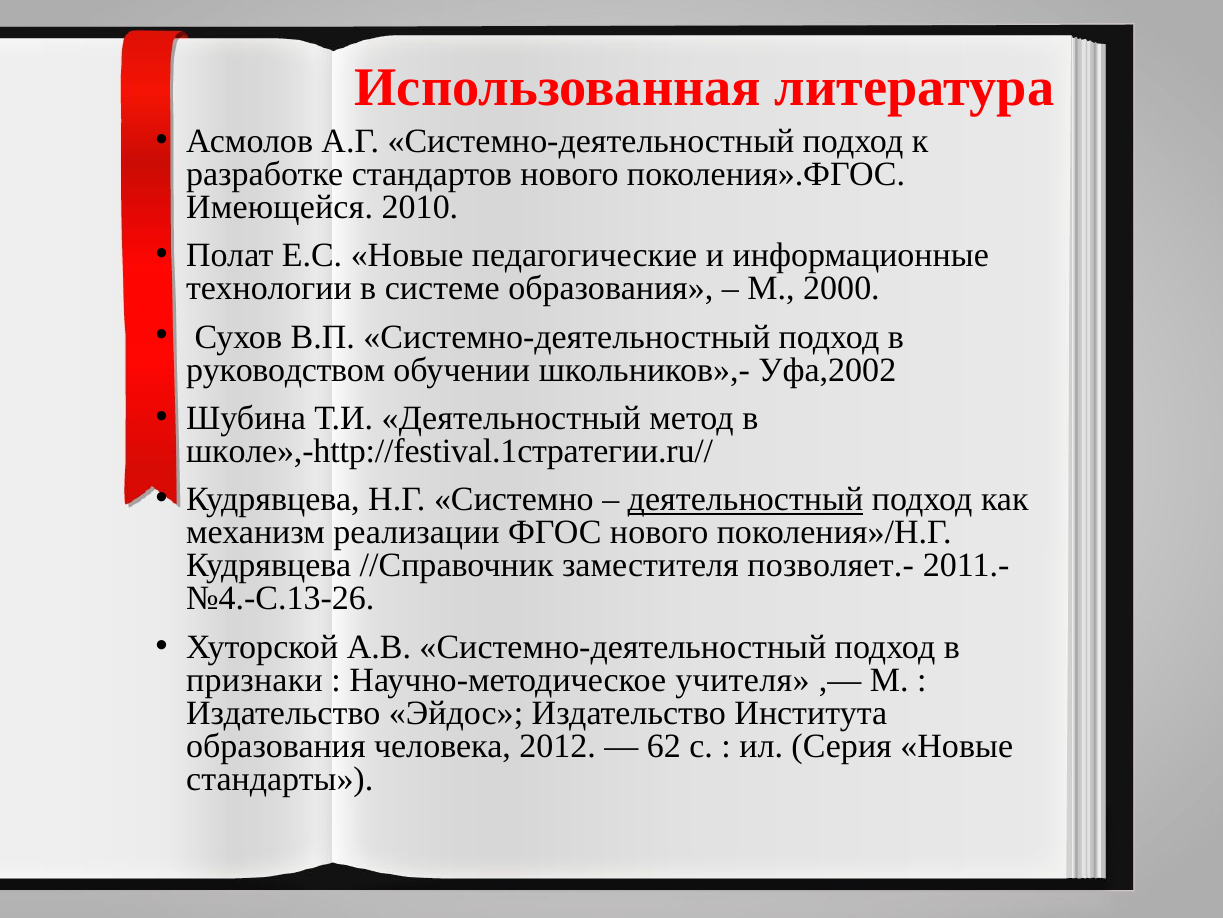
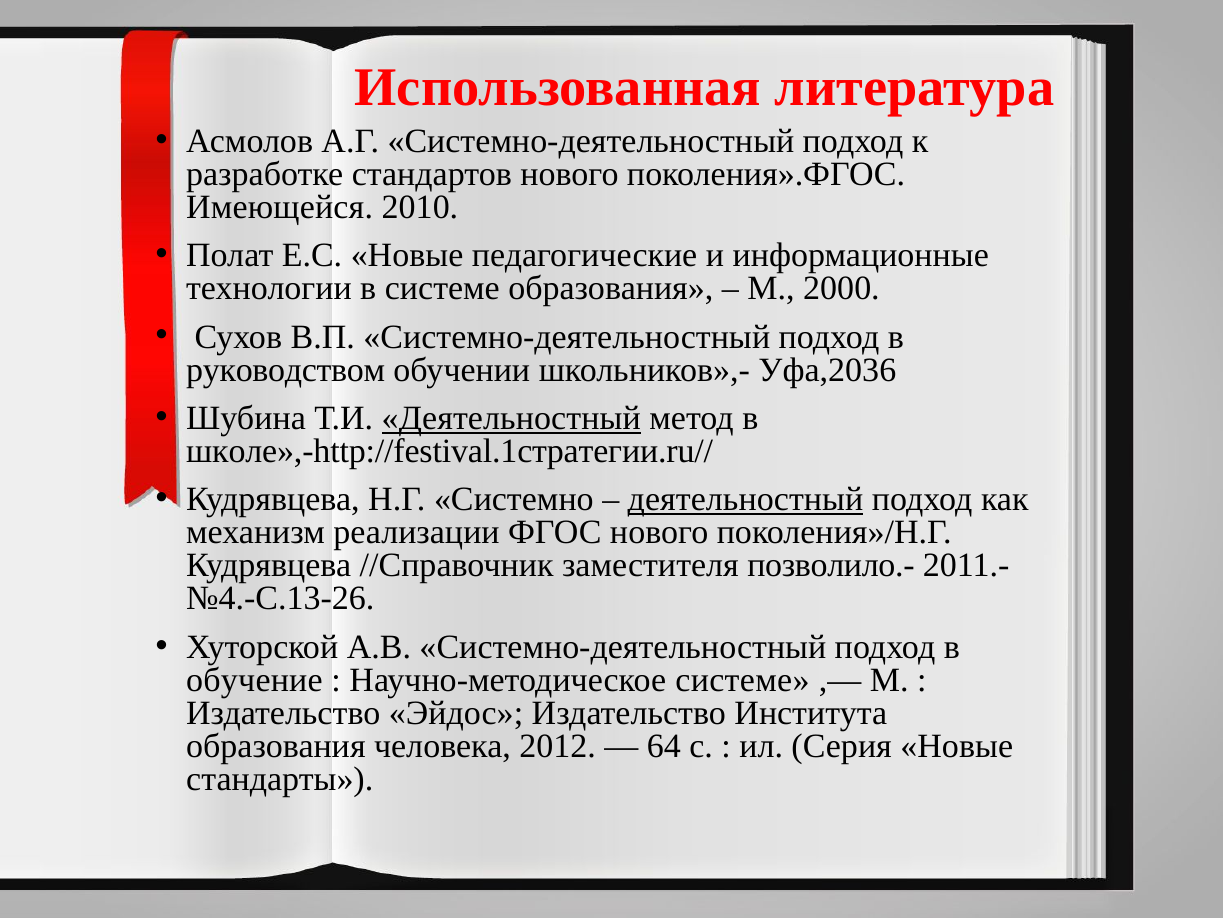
Уфа,2002: Уфа,2002 -> Уфа,2036
Деятельностный at (511, 418) underline: none -> present
позволяет.-: позволяет.- -> позволило.-
признаки: признаки -> обучение
Научно-методическое учителя: учителя -> системе
62: 62 -> 64
